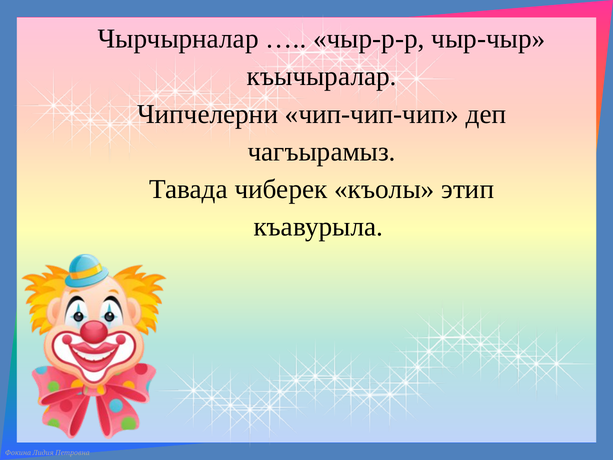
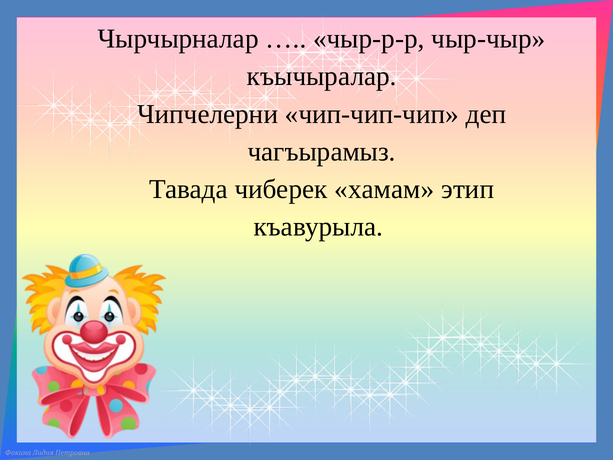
къолы: къолы -> хамам
